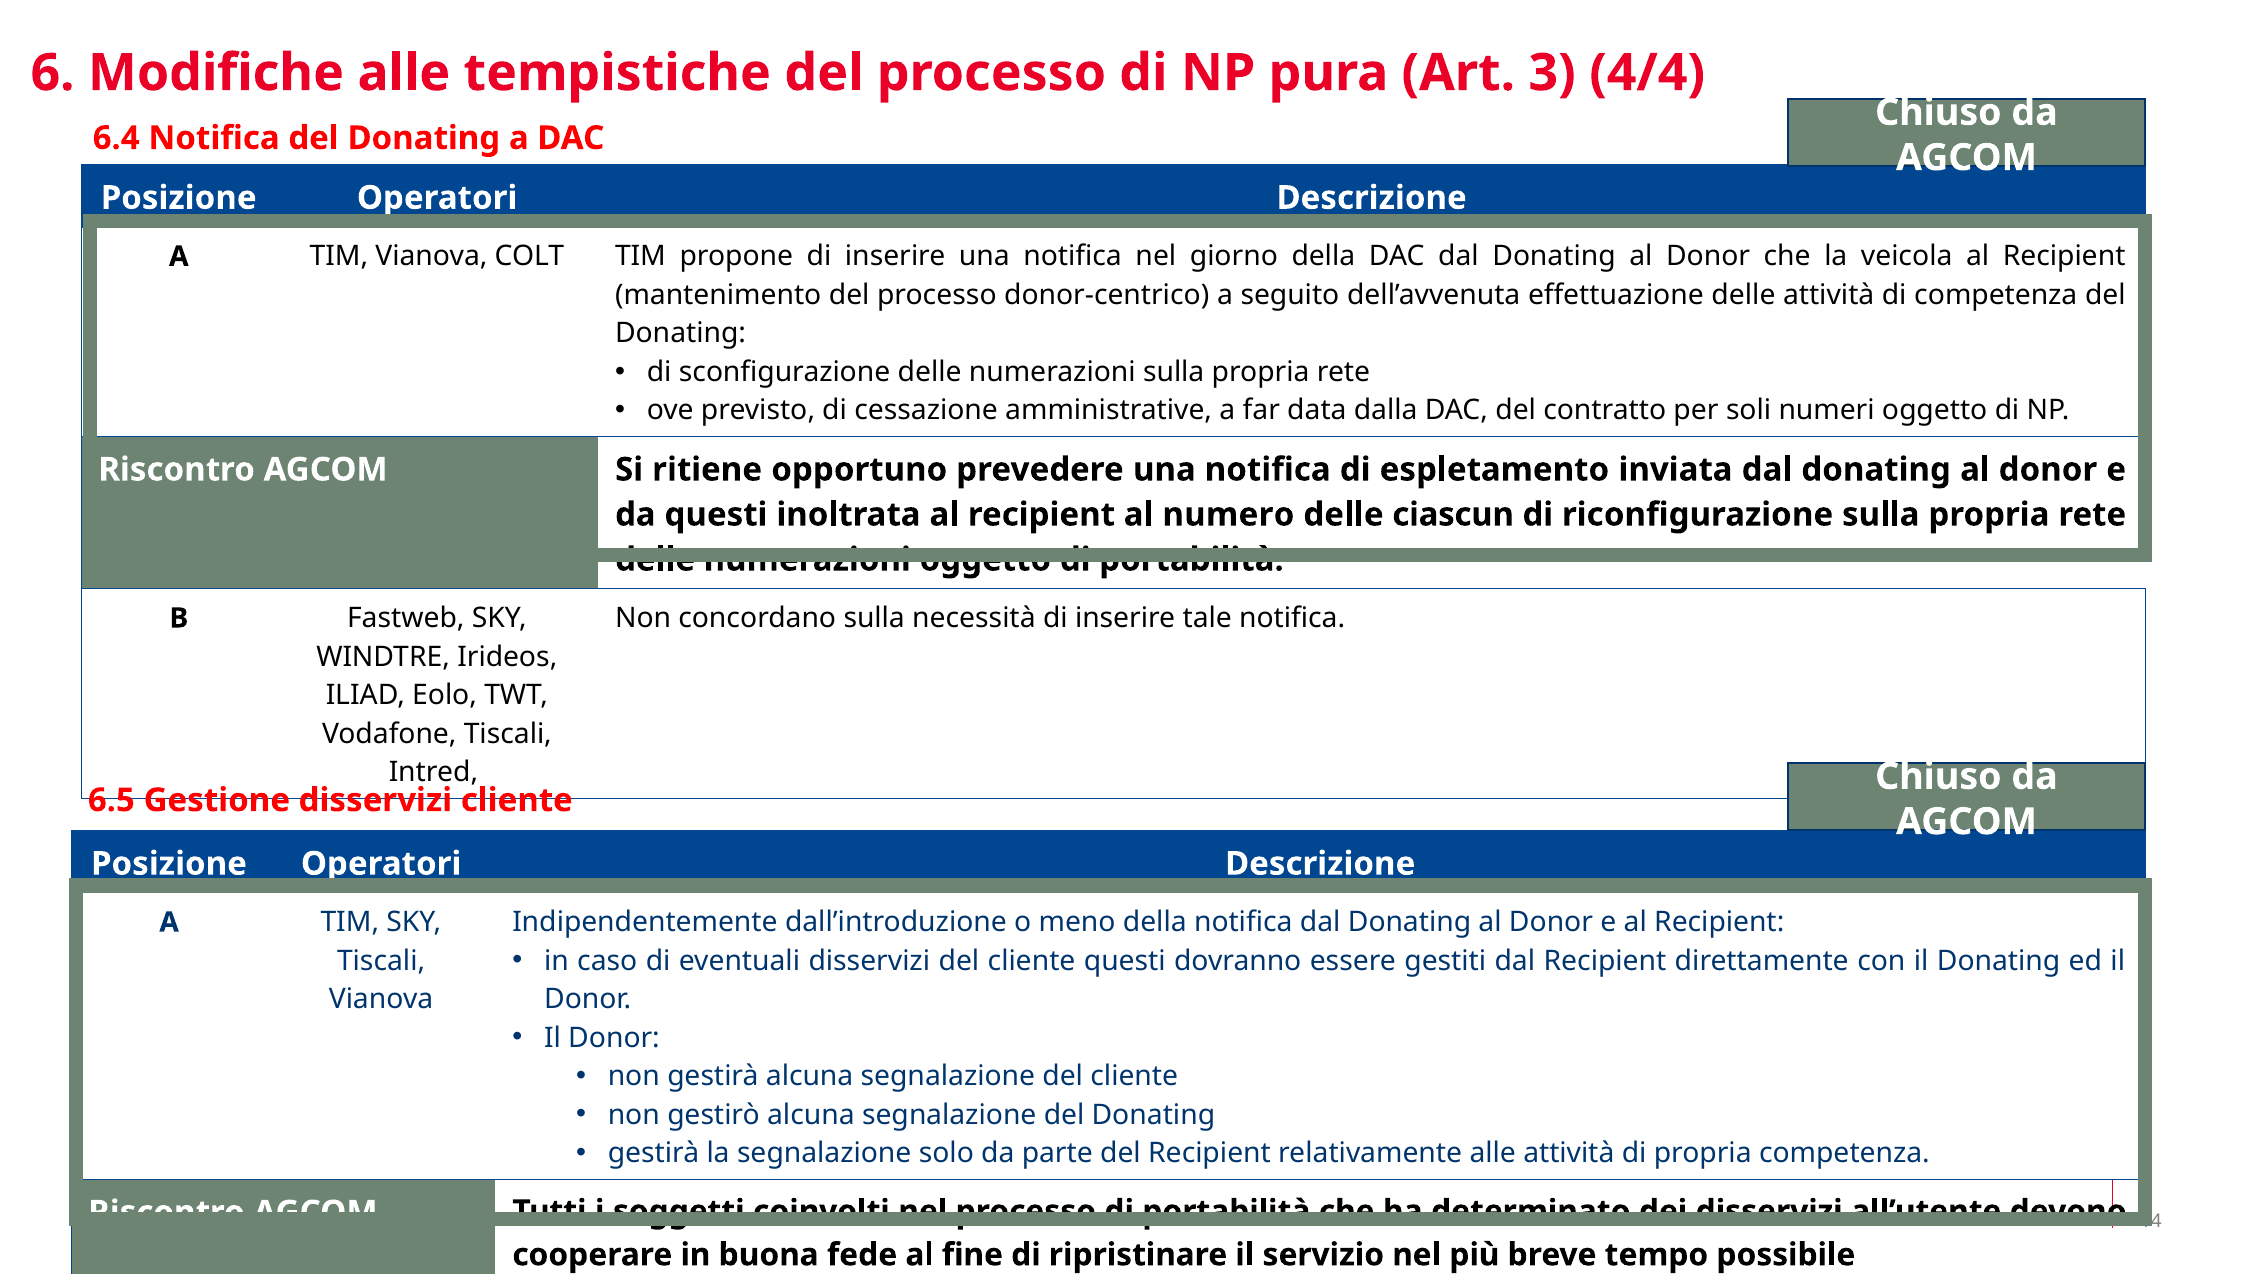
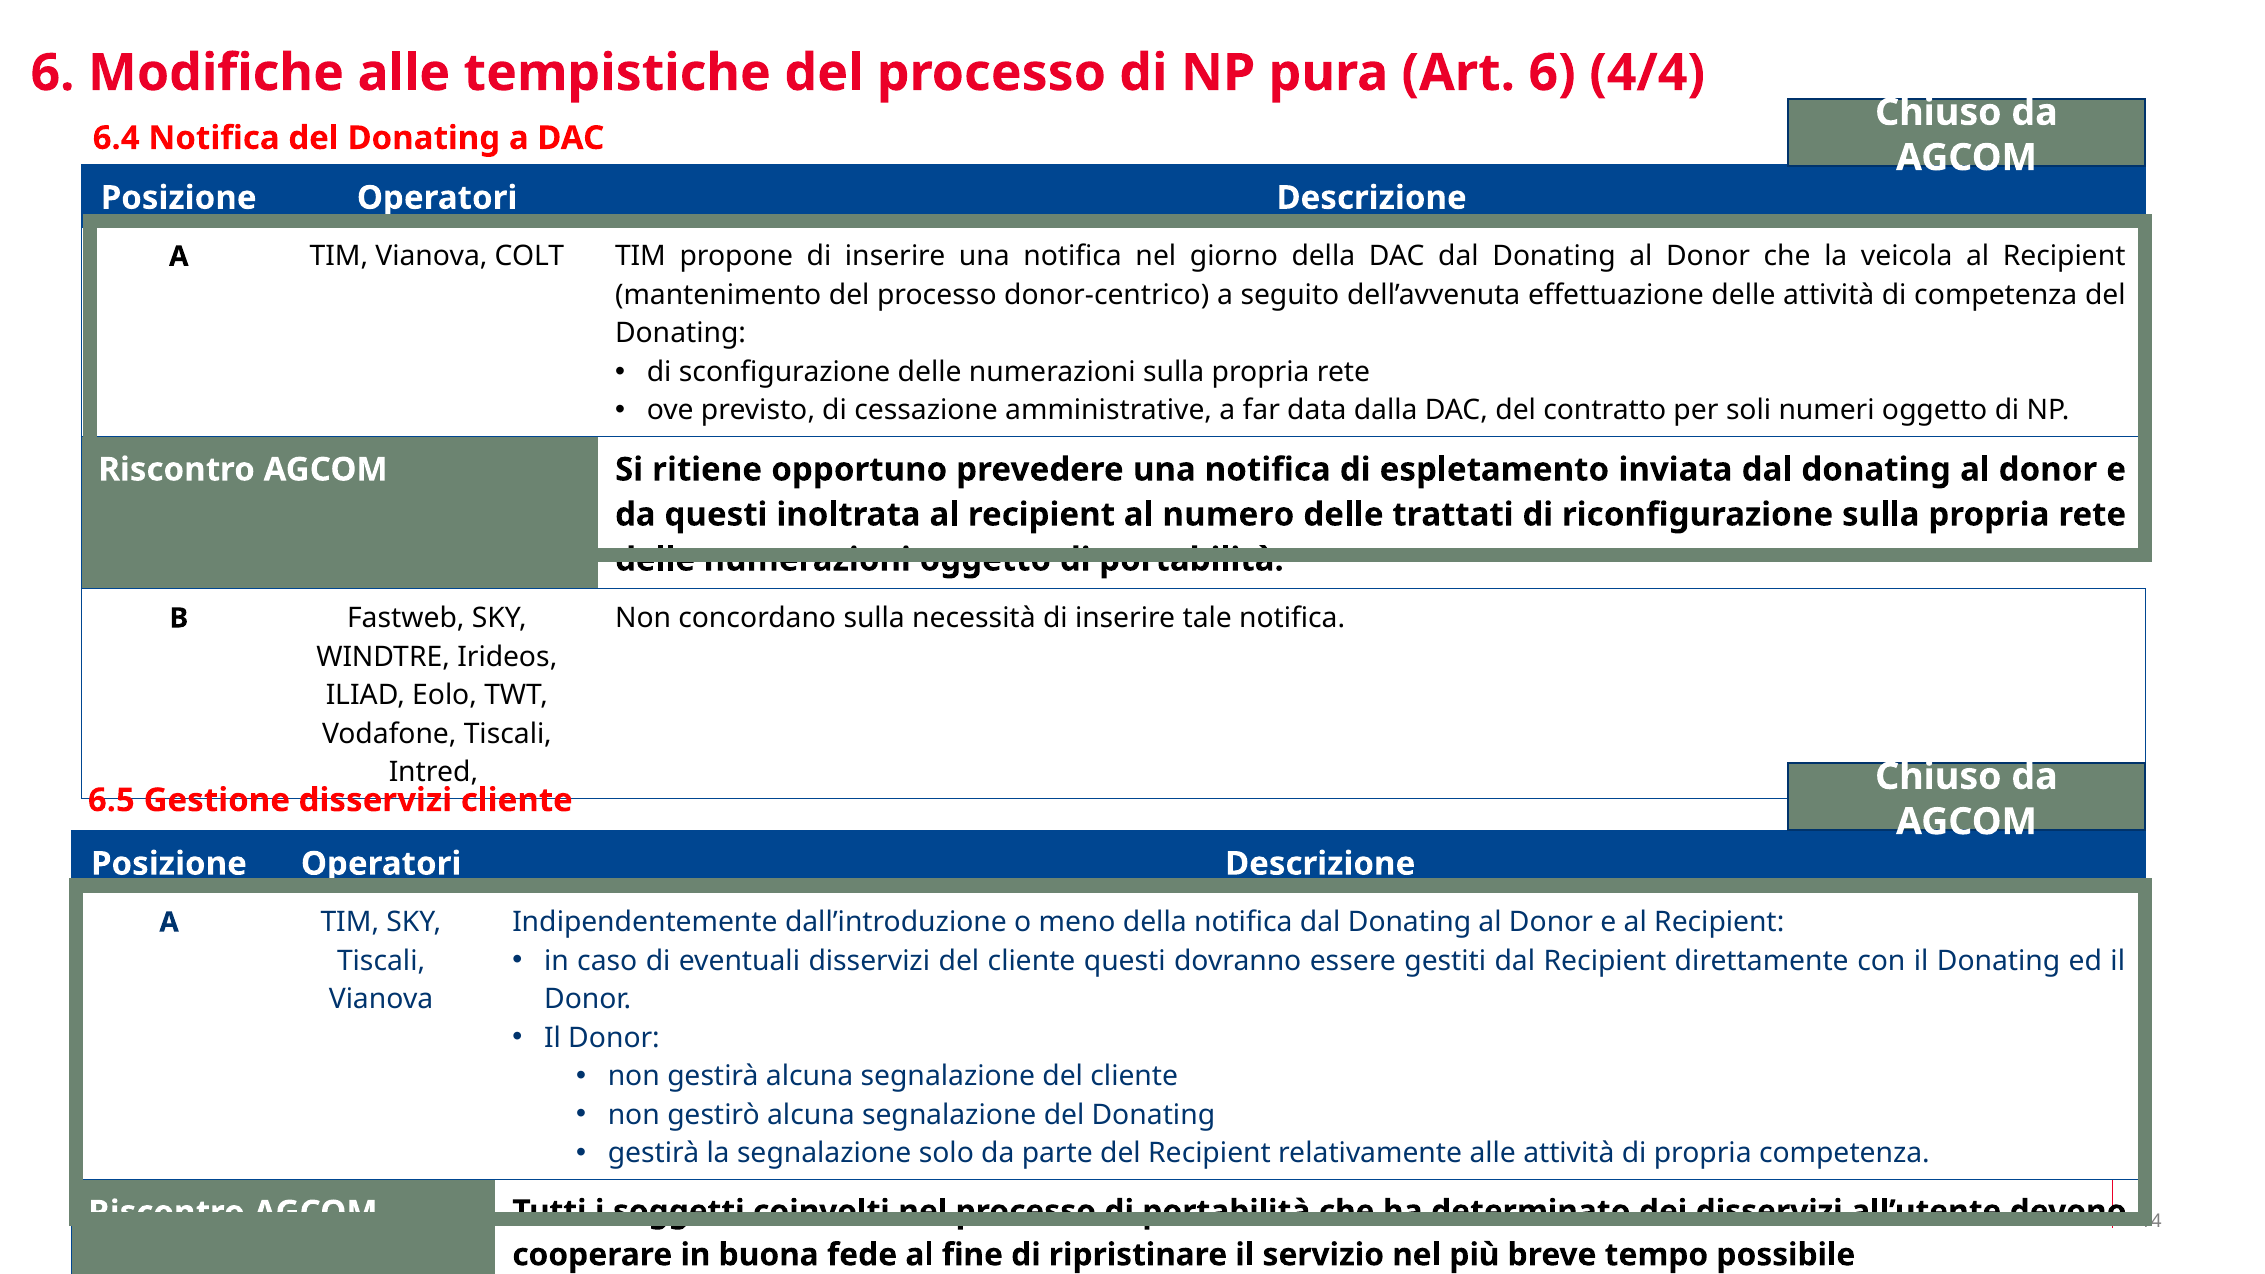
Art 3: 3 -> 6
ciascun: ciascun -> trattati
